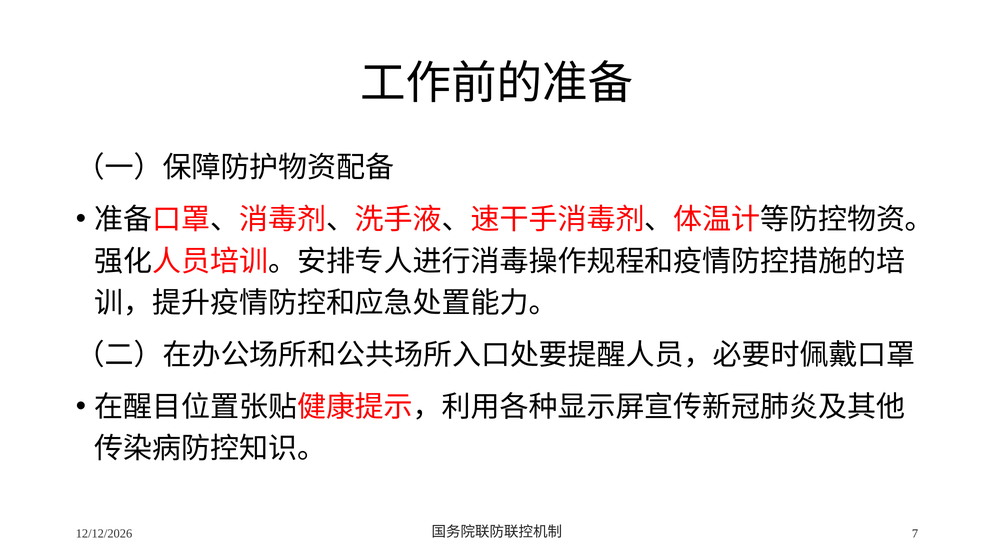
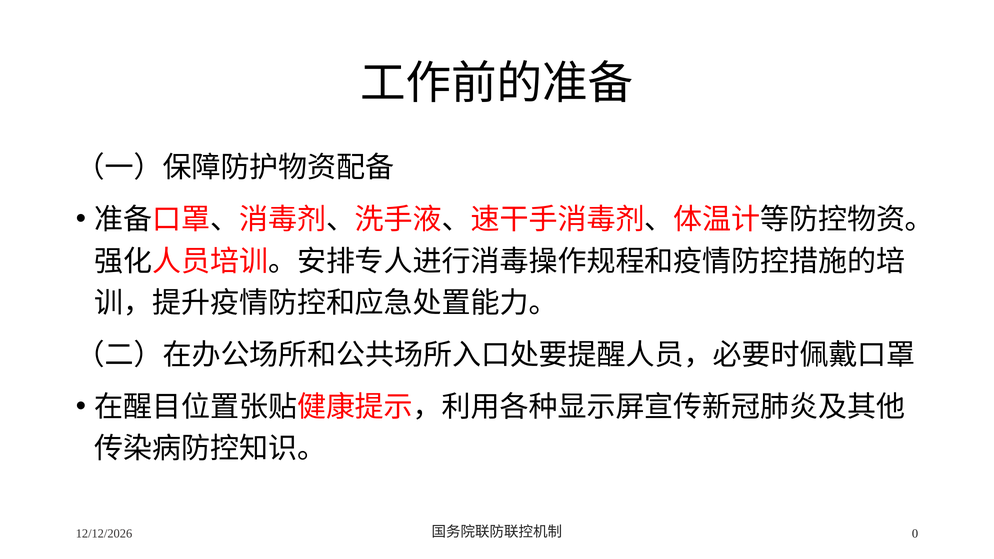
7: 7 -> 0
